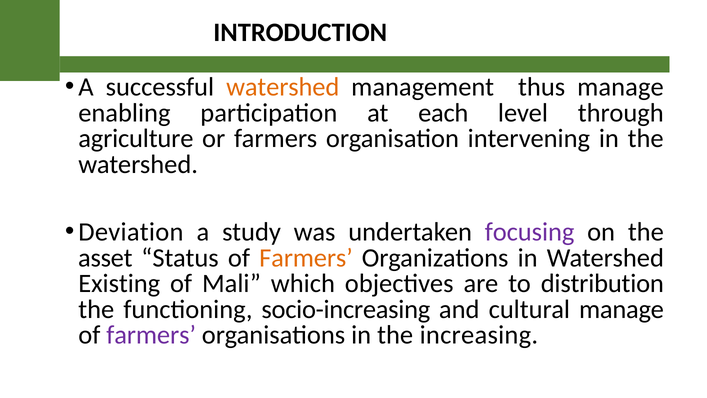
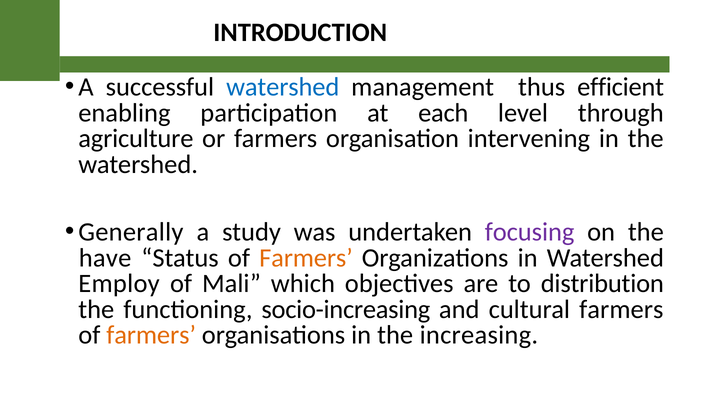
watershed at (283, 87) colour: orange -> blue
thus manage: manage -> efficient
Deviation: Deviation -> Generally
asset: asset -> have
Existing: Existing -> Employ
cultural manage: manage -> farmers
farmers at (151, 335) colour: purple -> orange
